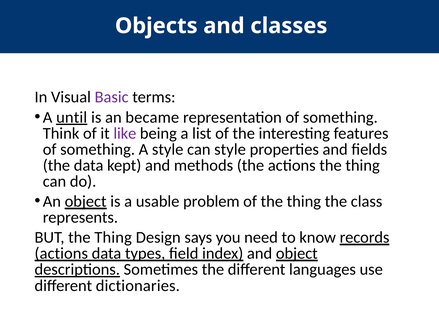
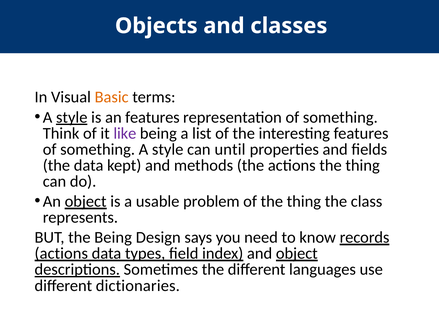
Basic colour: purple -> orange
until at (72, 117): until -> style
an became: became -> features
can style: style -> until
BUT the Thing: Thing -> Being
